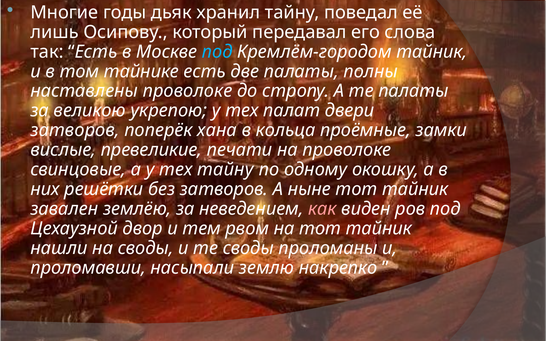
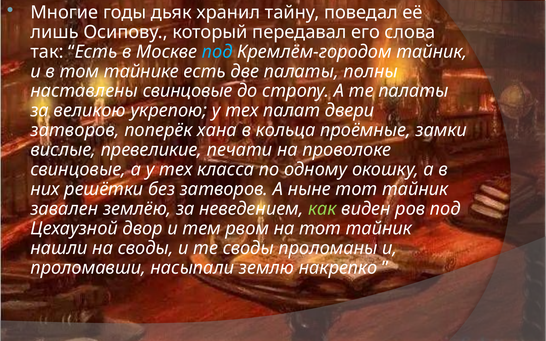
наставлены проволоке: проволоке -> свинцовые
тех тайну: тайну -> класса
как colour: pink -> light green
